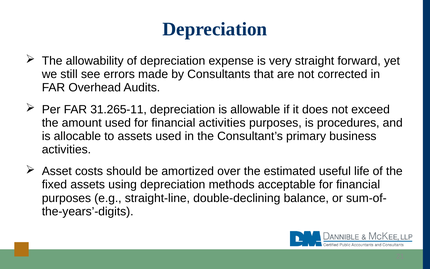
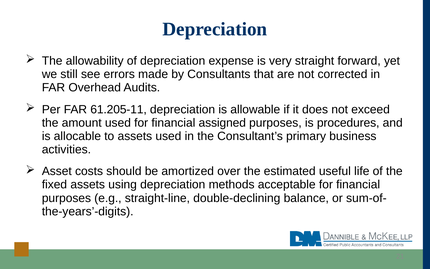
31.265-11: 31.265-11 -> 61.205-11
financial activities: activities -> assigned
